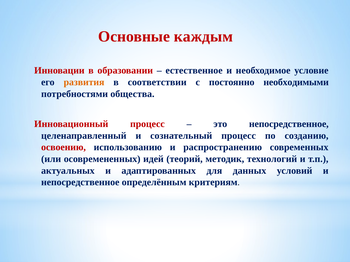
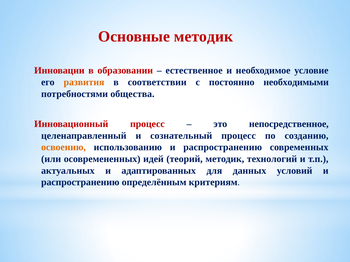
Основные каждым: каждым -> методик
освоению colour: red -> orange
непосредственное at (80, 183): непосредственное -> распространению
